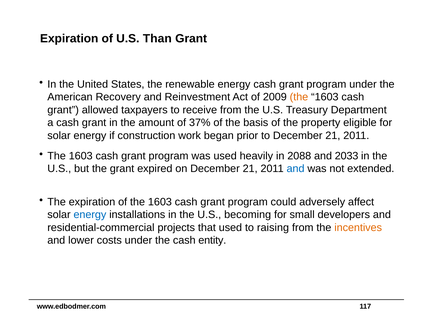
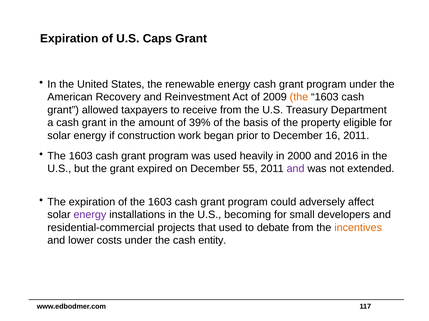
Than: Than -> Caps
37%: 37% -> 39%
to December 21: 21 -> 16
2088: 2088 -> 2000
2033: 2033 -> 2016
on December 21: 21 -> 55
and at (296, 169) colour: blue -> purple
energy at (90, 215) colour: blue -> purple
raising: raising -> debate
